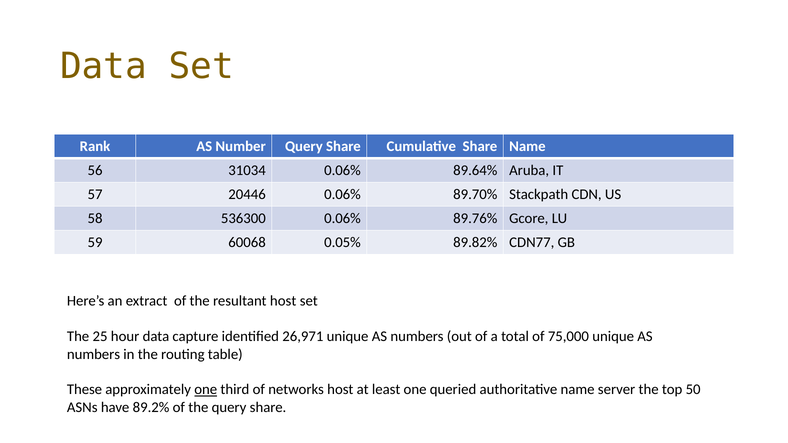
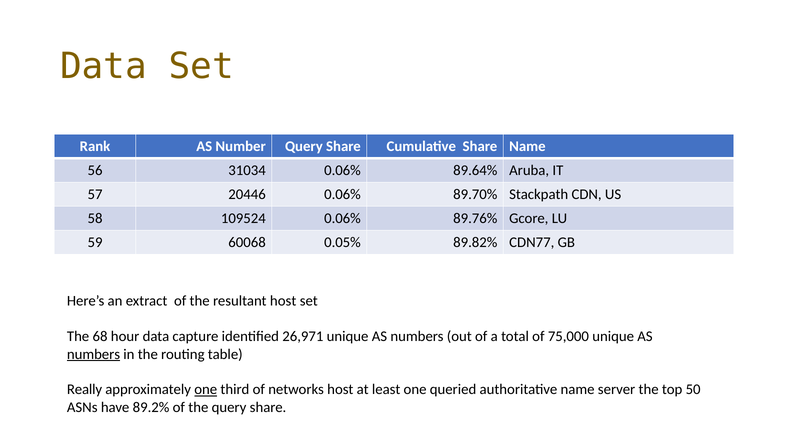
536300: 536300 -> 109524
25: 25 -> 68
numbers at (93, 354) underline: none -> present
These: These -> Really
